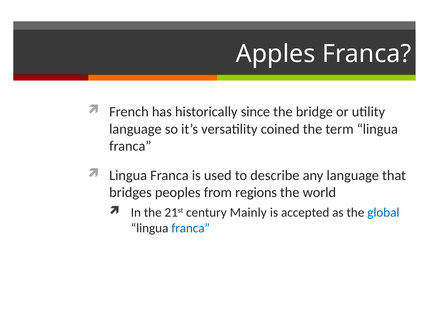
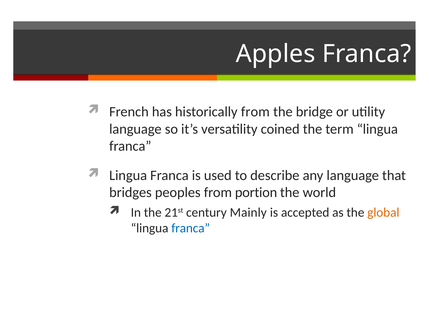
historically since: since -> from
regions: regions -> portion
global colour: blue -> orange
